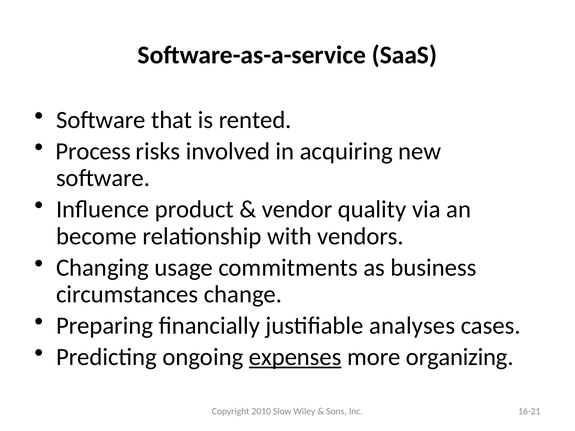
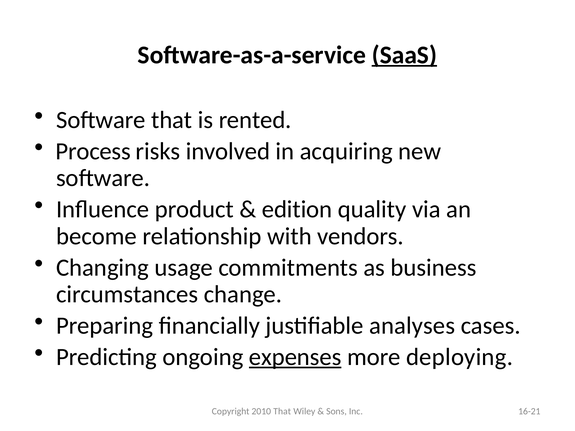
SaaS underline: none -> present
vendor: vendor -> edition
organizing: organizing -> deploying
2010 Slow: Slow -> That
